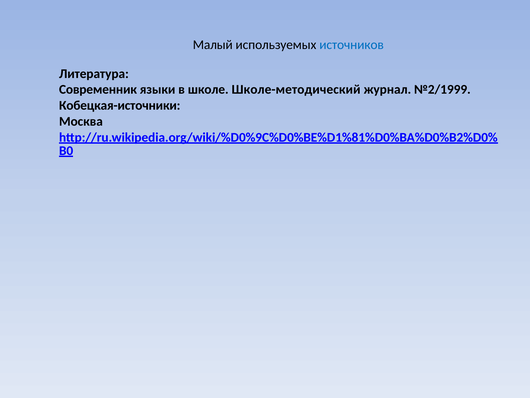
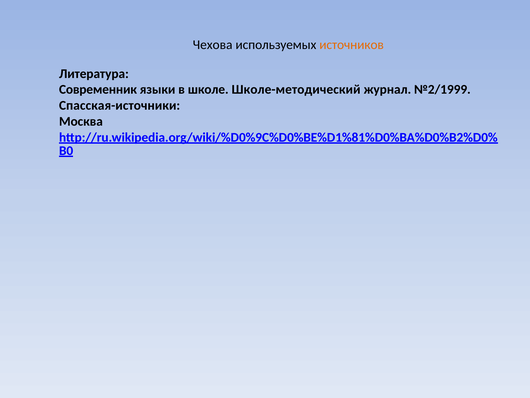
Малый: Малый -> Чехова
источников colour: blue -> orange
Кобецкая-источники: Кобецкая-источники -> Спасская-источники
